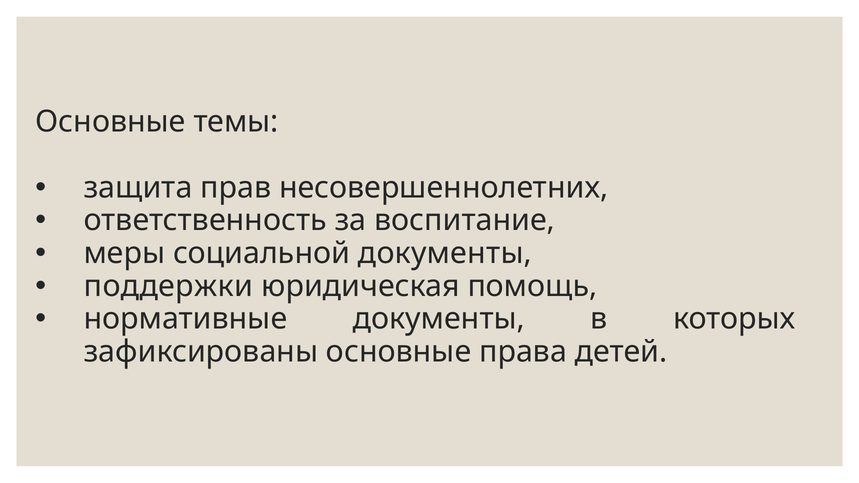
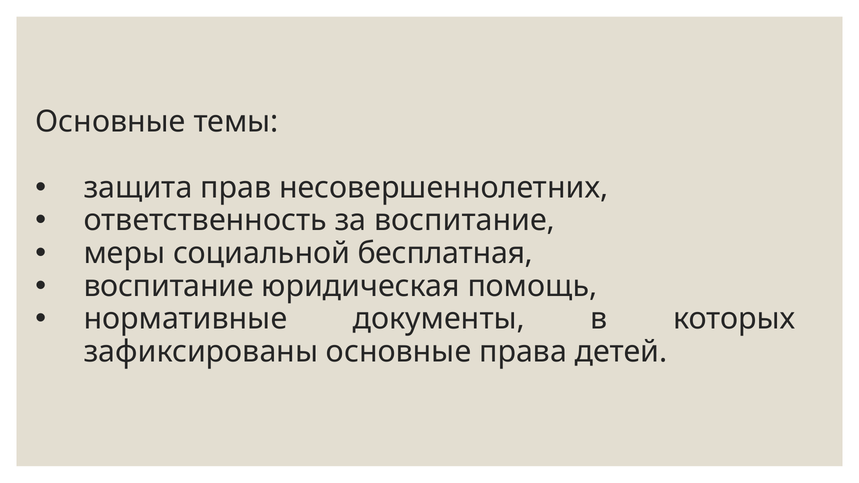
социальной документы: документы -> бесплатная
поддержки at (168, 286): поддержки -> воспитание
